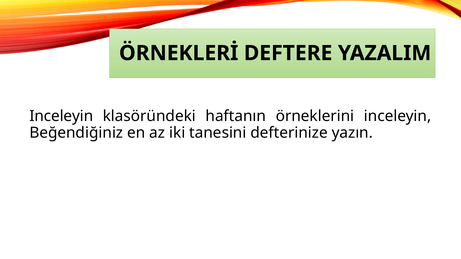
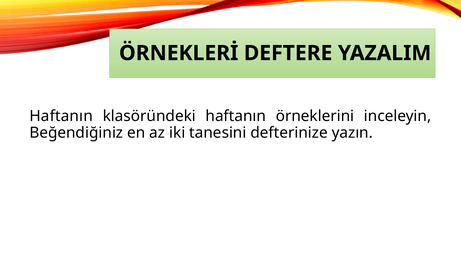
Inceleyin at (61, 116): Inceleyin -> Haftanın
